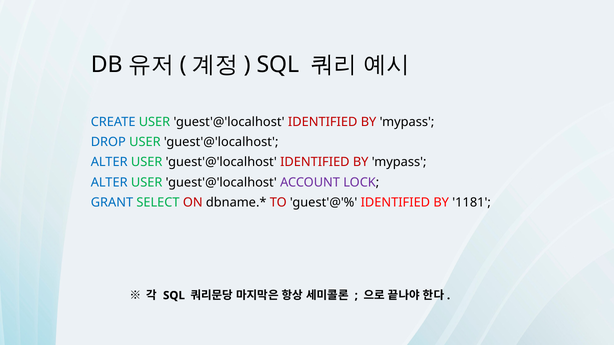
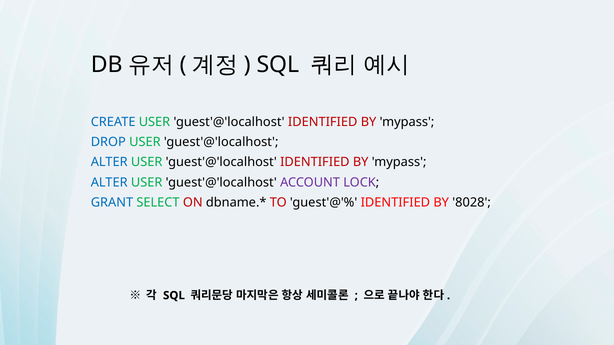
1181: 1181 -> 8028
